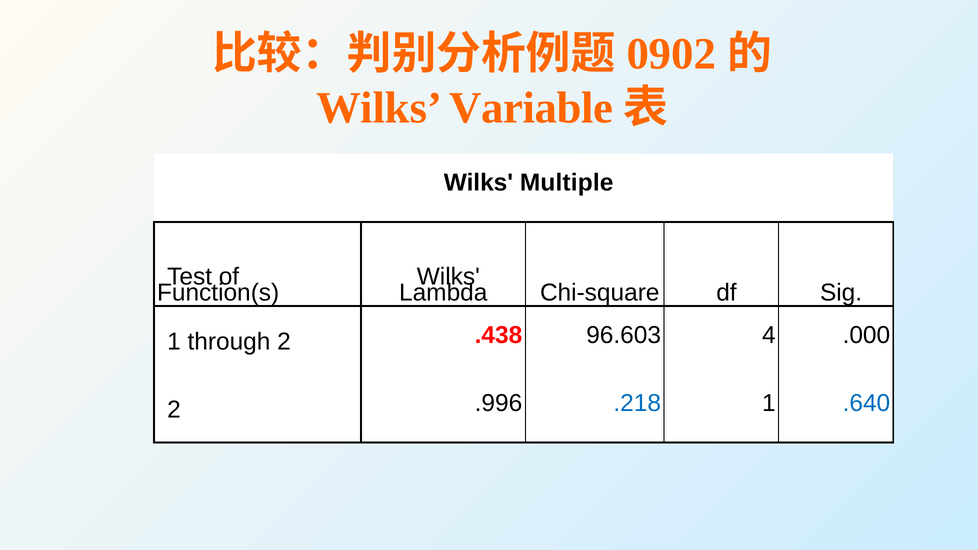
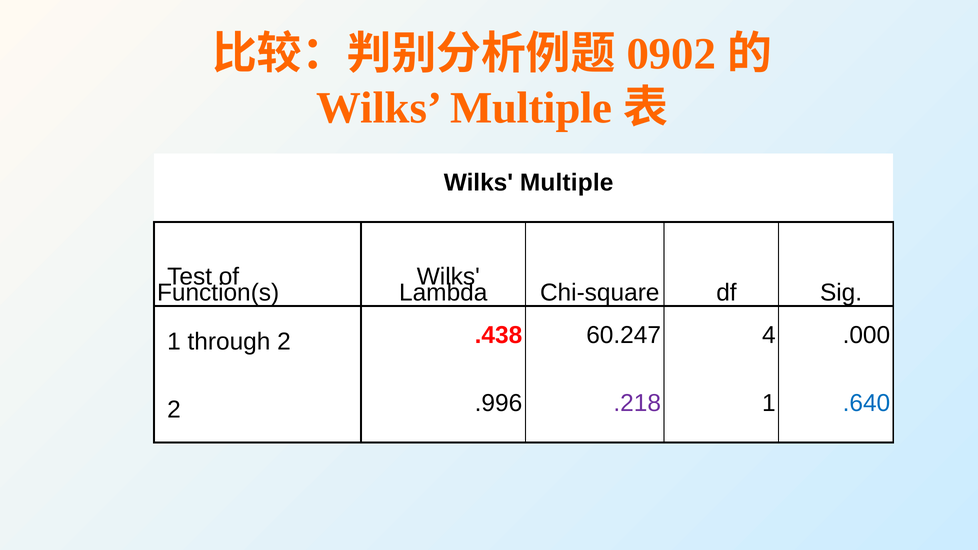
Variable at (531, 108): Variable -> Multiple
96.603: 96.603 -> 60.247
.218 colour: blue -> purple
